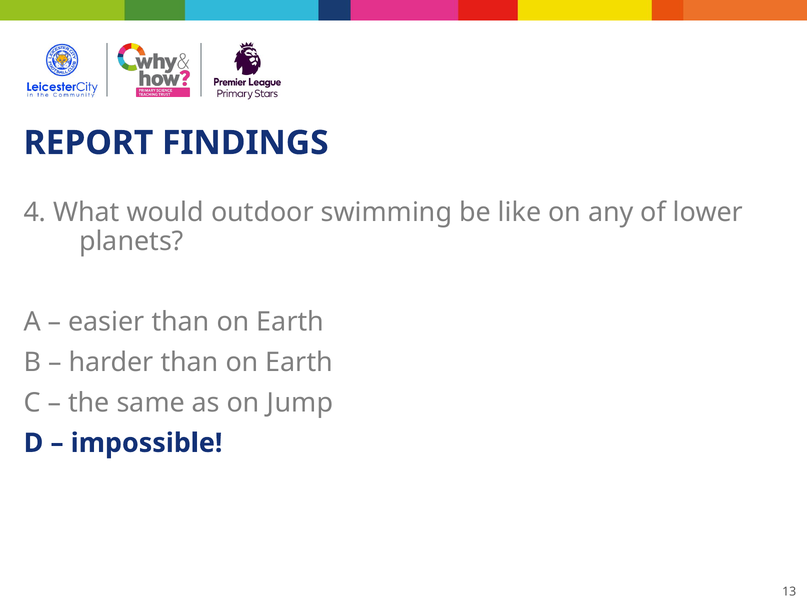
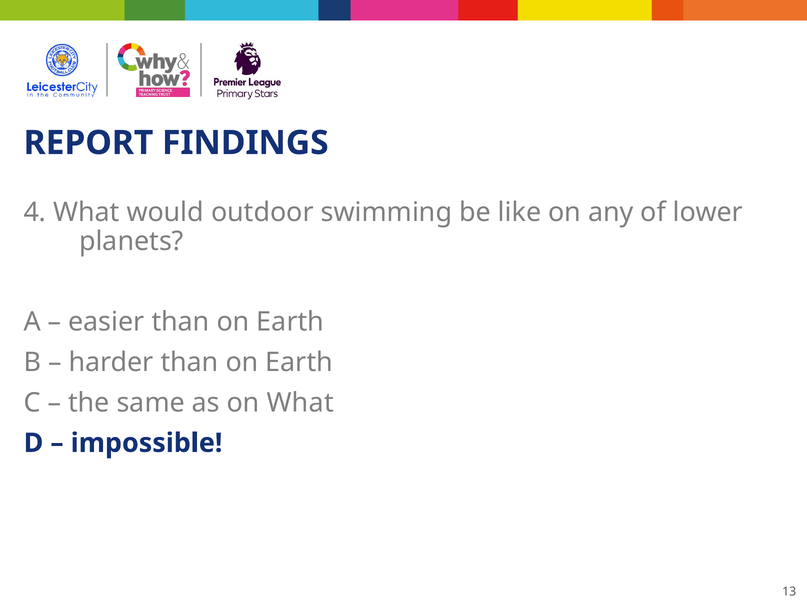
on Jump: Jump -> What
